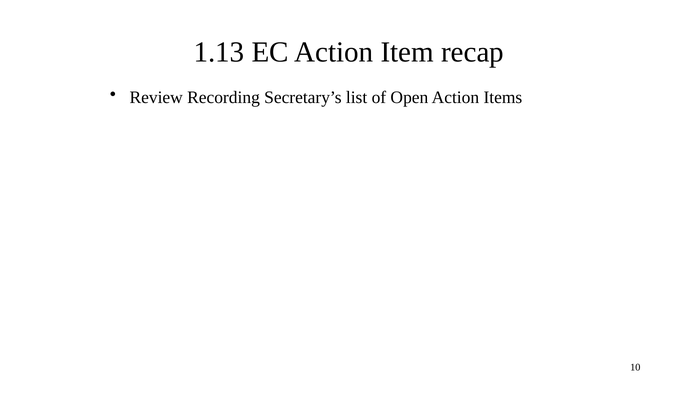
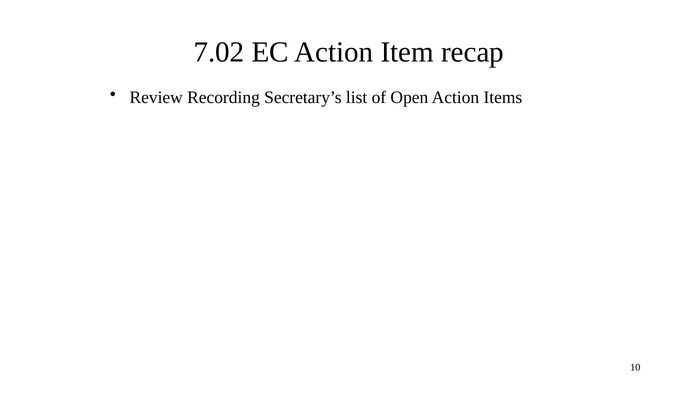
1.13: 1.13 -> 7.02
